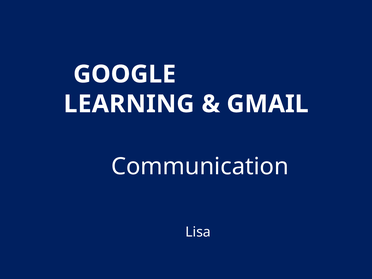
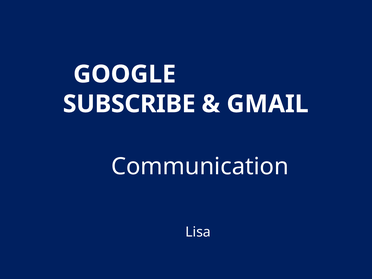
LEARNING: LEARNING -> SUBSCRIBE
